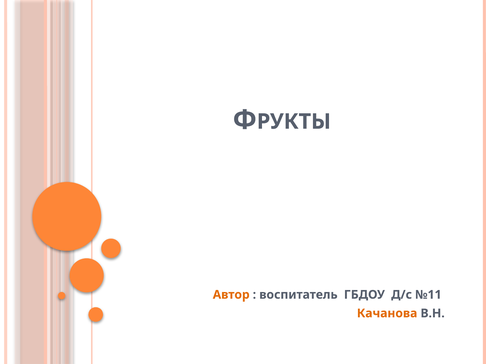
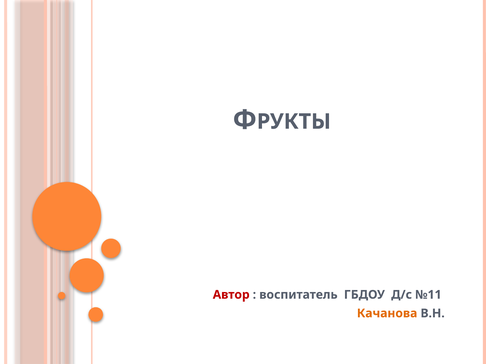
Автор colour: orange -> red
